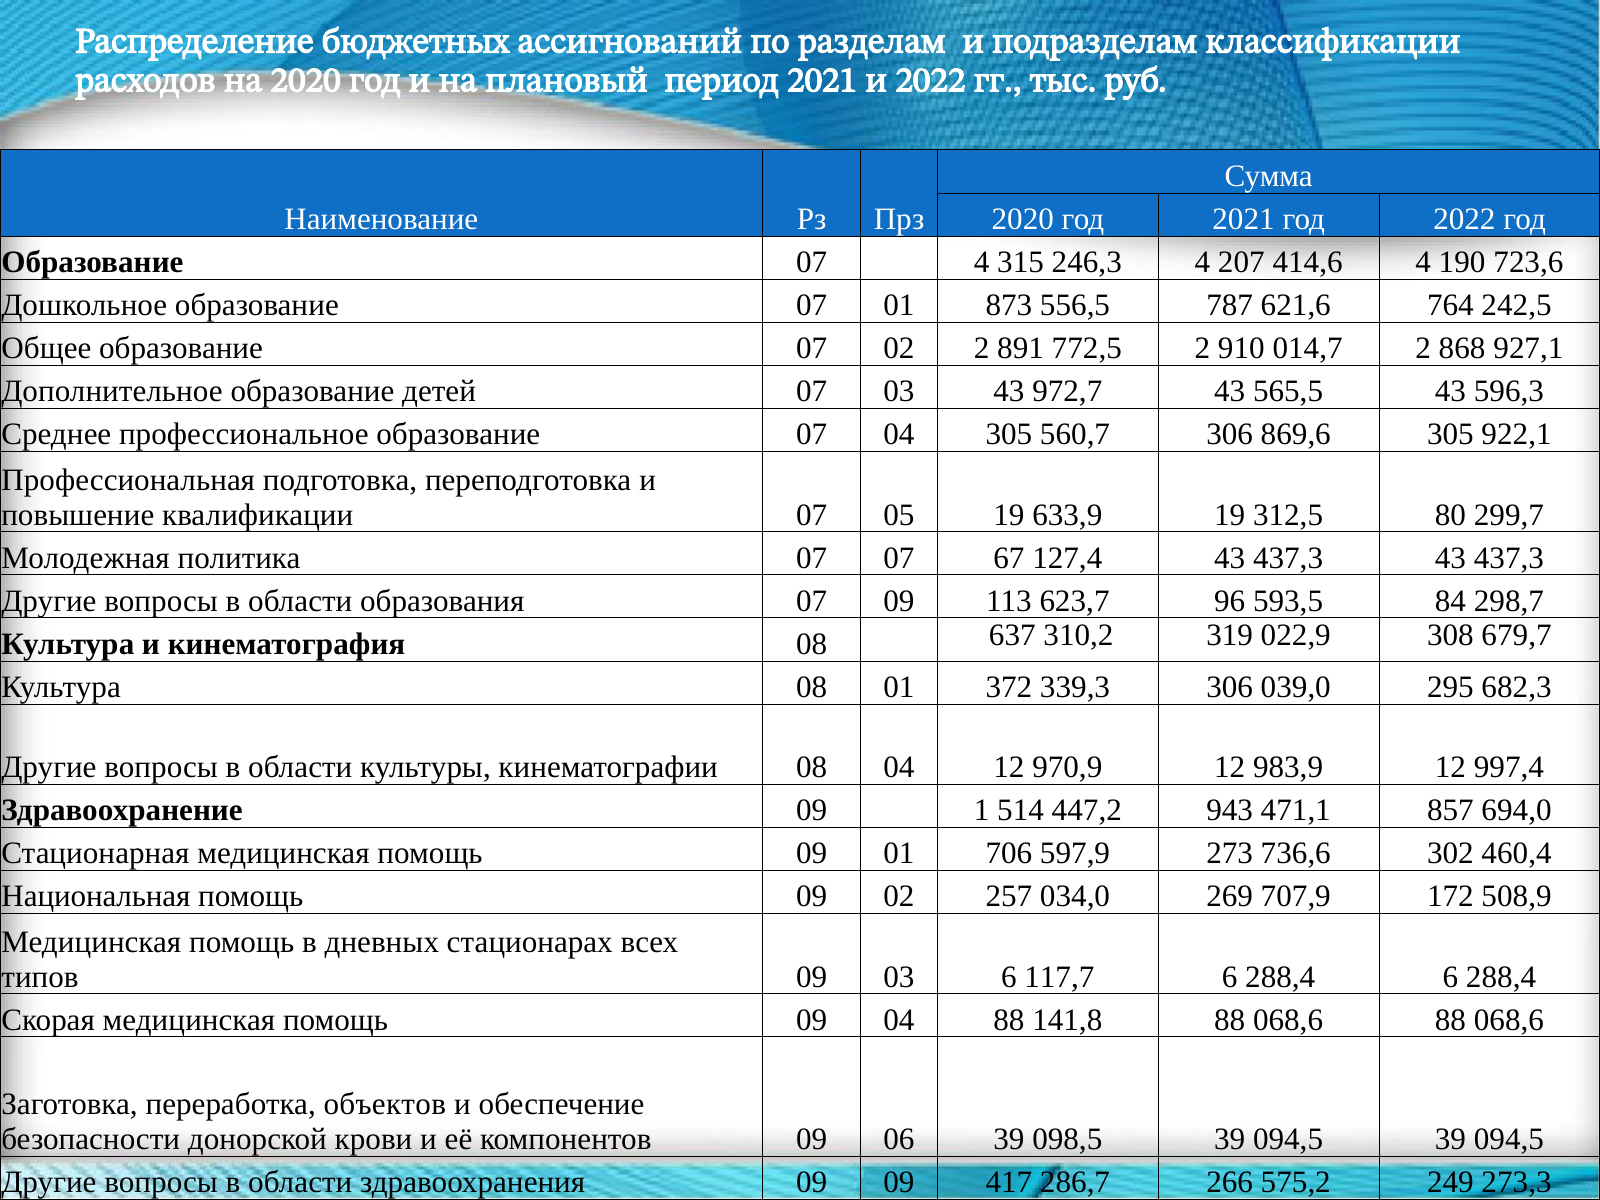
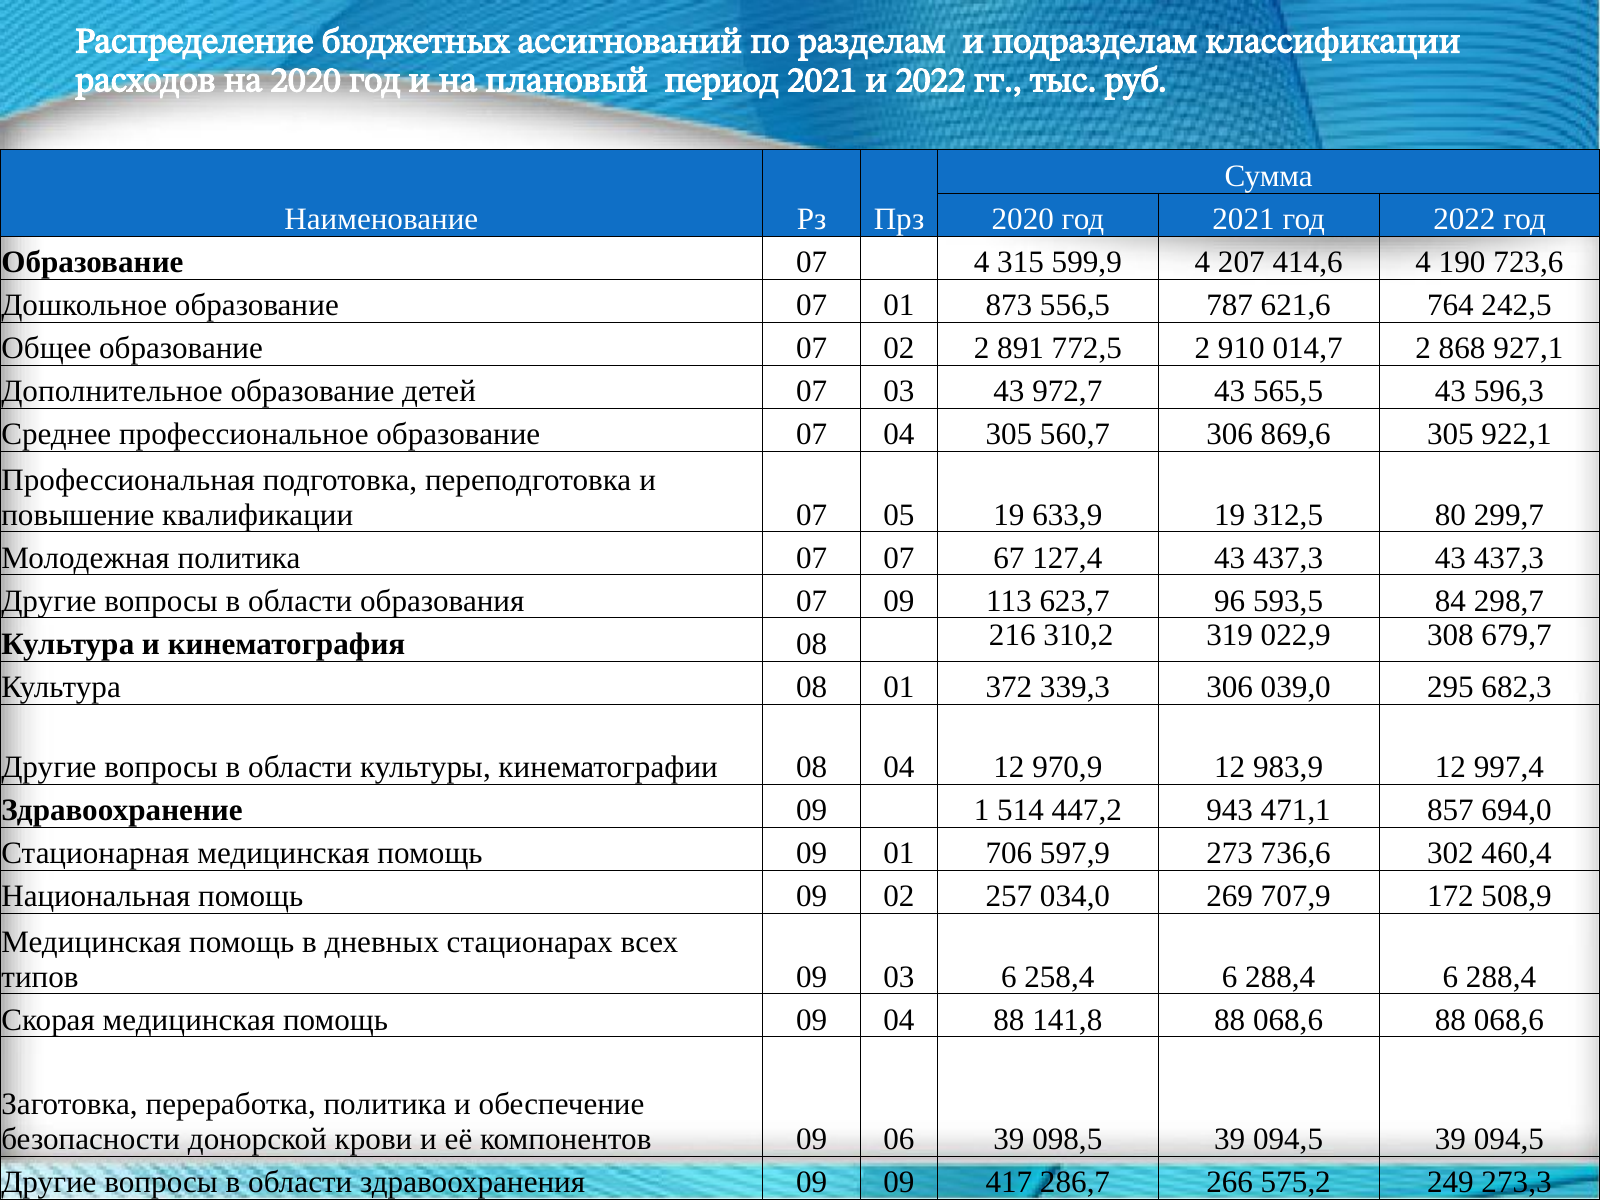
246,3: 246,3 -> 599,9
637: 637 -> 216
117,7: 117,7 -> 258,4
переработка объектов: объектов -> политика
